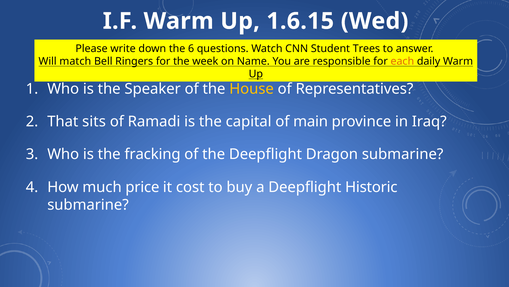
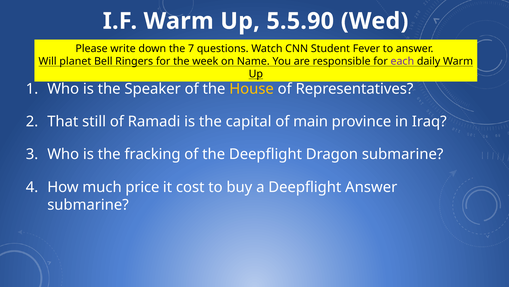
1.6.15: 1.6.15 -> 5.5.90
6: 6 -> 7
Trees: Trees -> Fever
match: match -> planet
each colour: orange -> purple
sits: sits -> still
Deepflight Historic: Historic -> Answer
